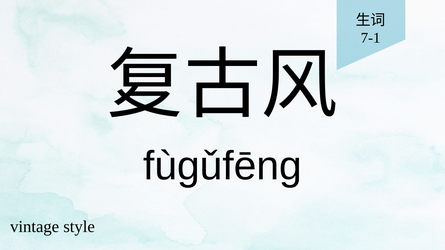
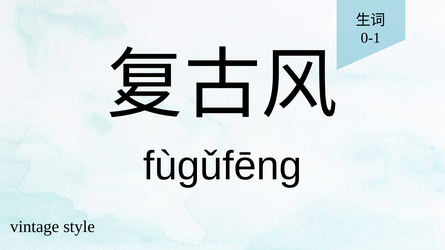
7-1: 7-1 -> 0-1
